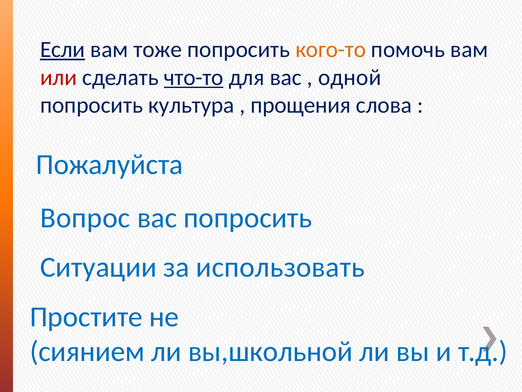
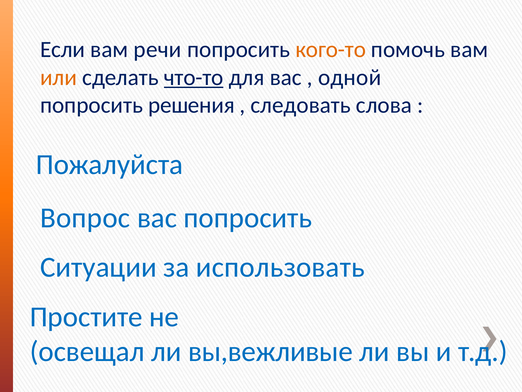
Если underline: present -> none
тоже: тоже -> речи
или colour: red -> orange
культура: культура -> решения
прощения: прощения -> следовать
сиянием: сиянием -> освещал
вы,школьной: вы,школьной -> вы,вежливые
